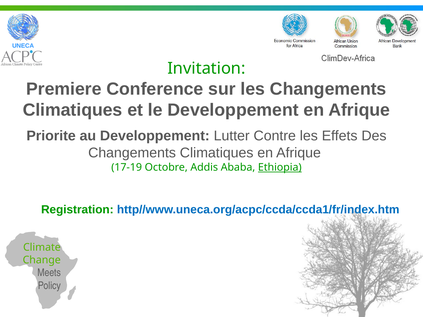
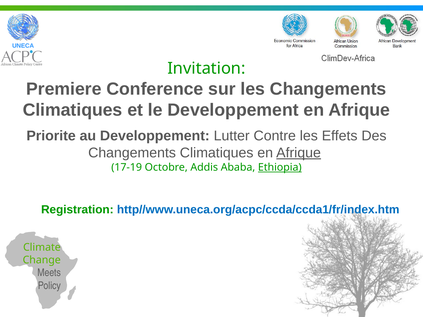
Afrique at (299, 153) underline: none -> present
